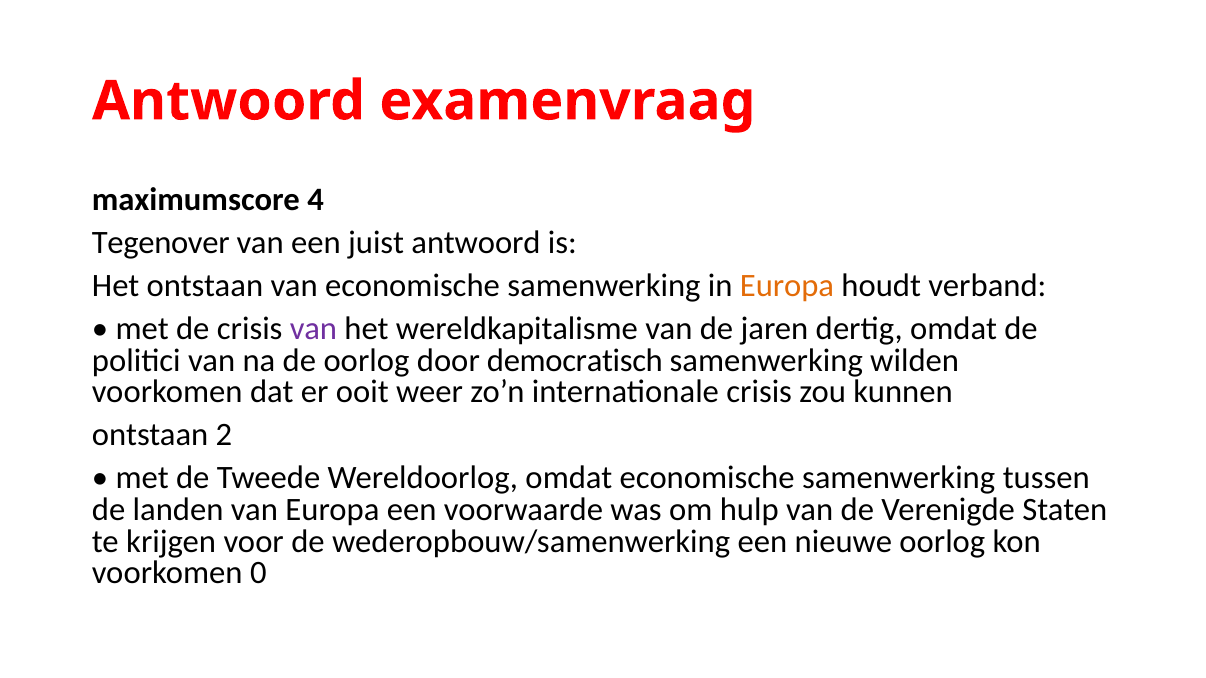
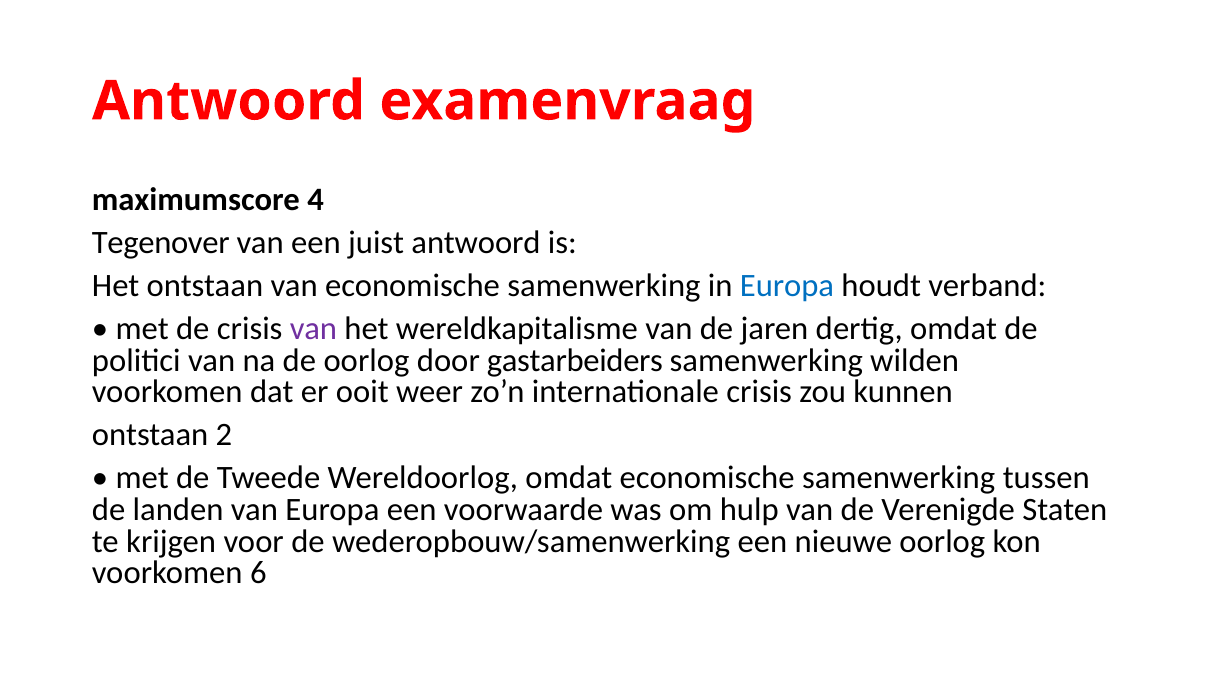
Europa at (787, 286) colour: orange -> blue
democratisch: democratisch -> gastarbeiders
0: 0 -> 6
